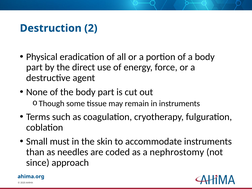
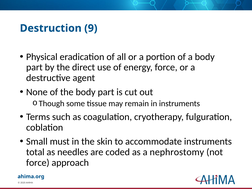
2: 2 -> 9
than: than -> total
since at (38, 163): since -> force
